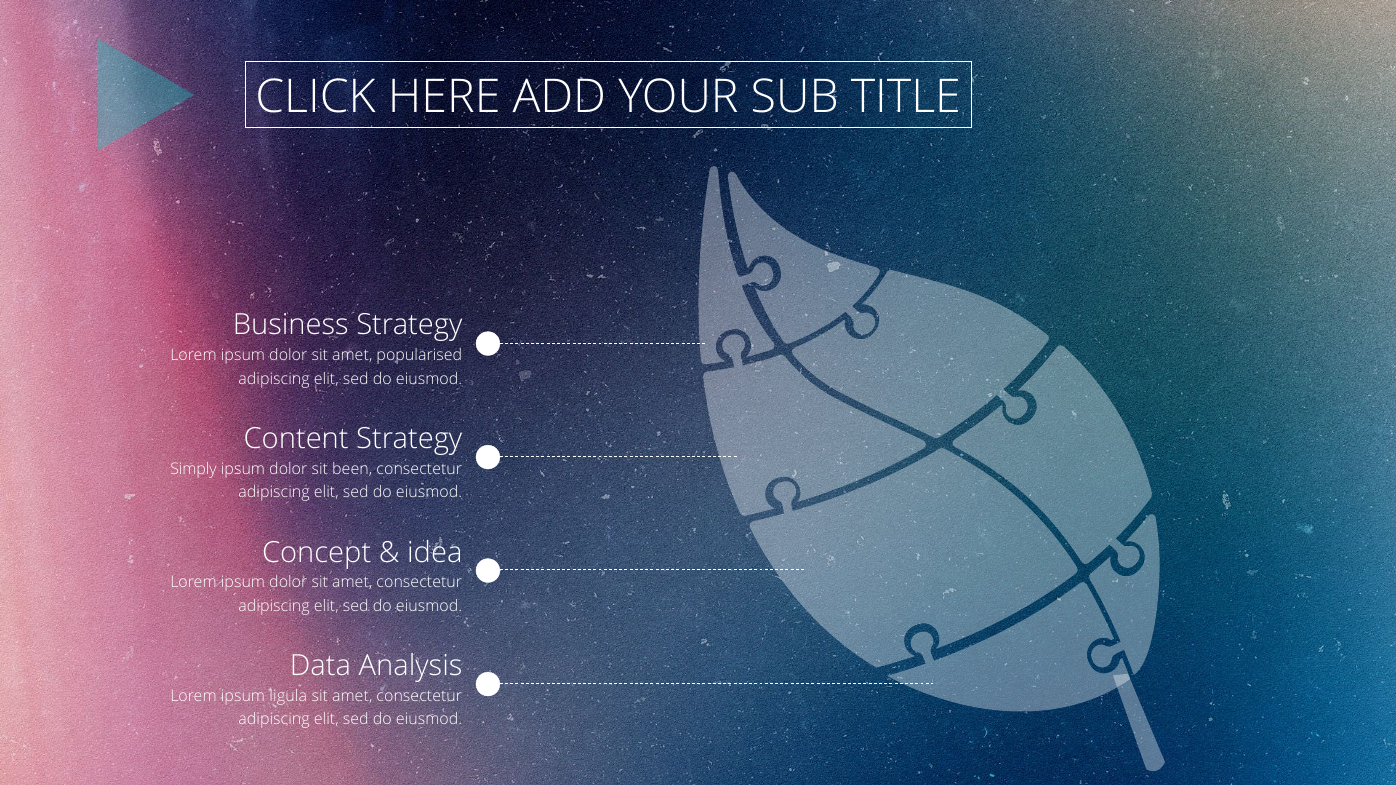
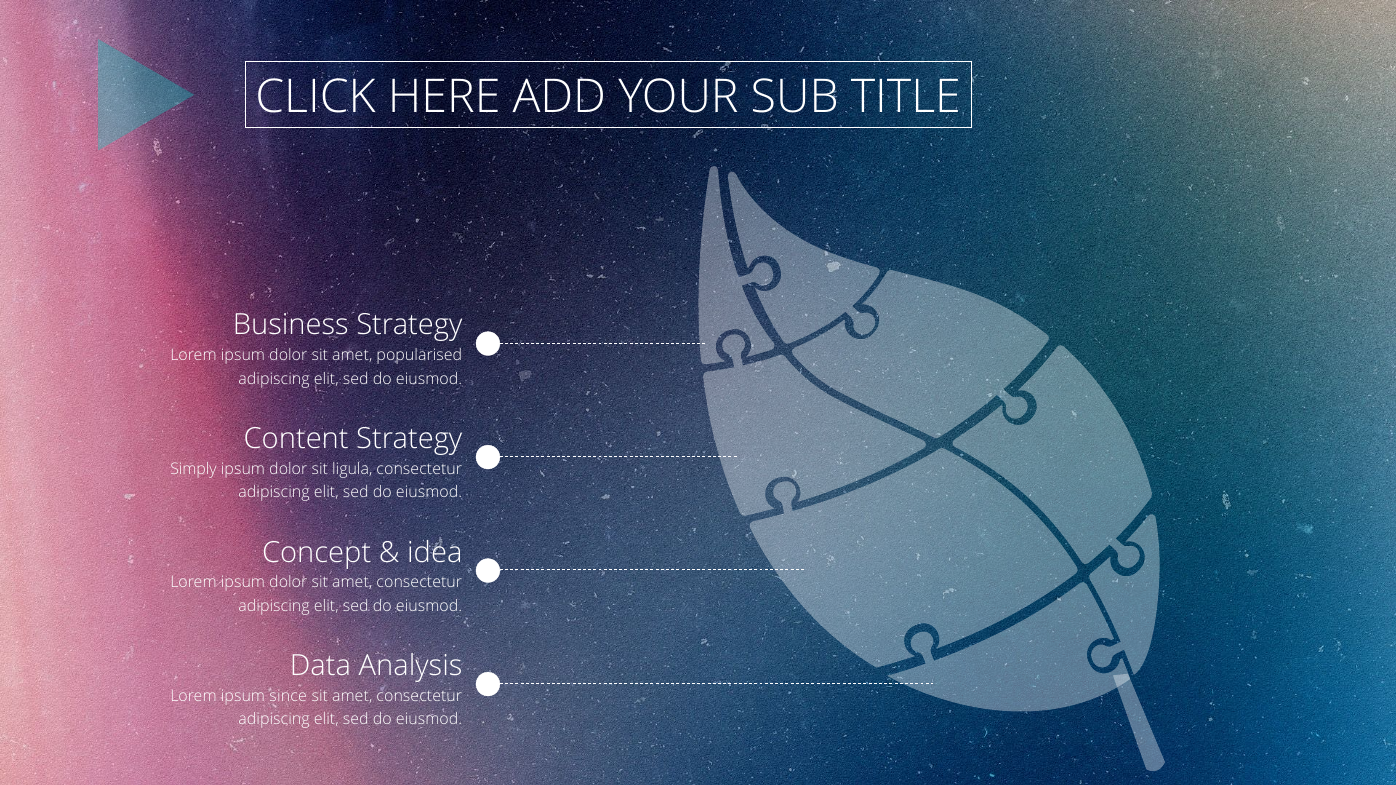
been: been -> ligula
ligula: ligula -> since
